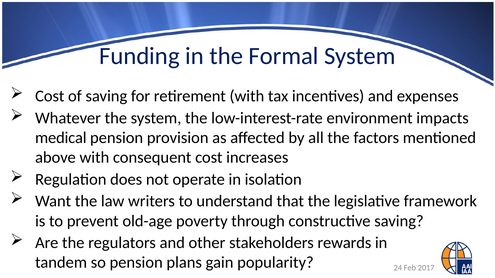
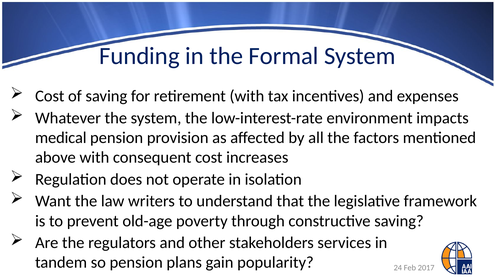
rewards: rewards -> services
